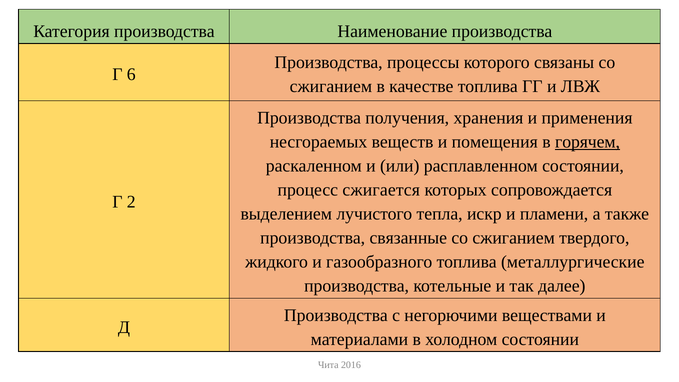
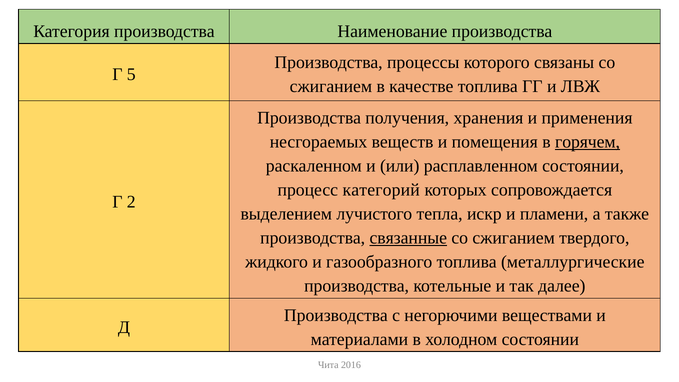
6: 6 -> 5
сжигается: сжигается -> категорий
связанные underline: none -> present
